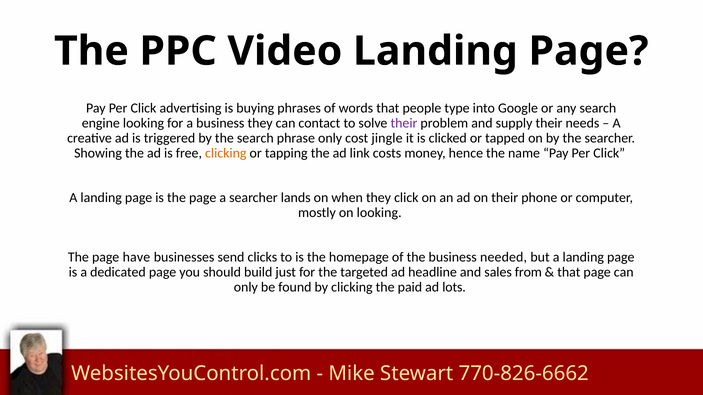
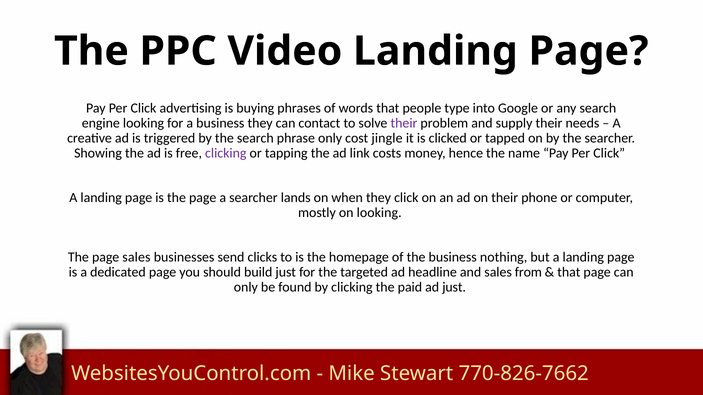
clicking at (226, 153) colour: orange -> purple
page have: have -> sales
needed: needed -> nothing
ad lots: lots -> just
770-826-6662: 770-826-6662 -> 770-826-7662
